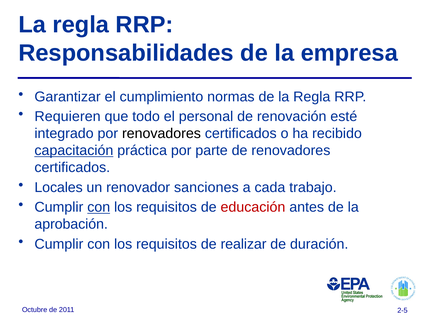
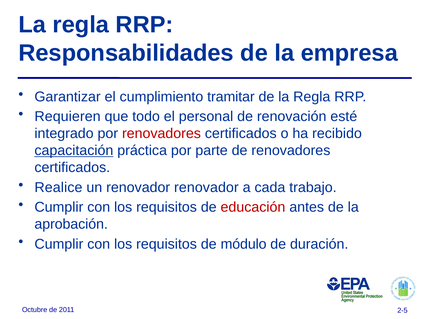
normas: normas -> tramitar
renovadores at (161, 134) colour: black -> red
Locales: Locales -> Realice
renovador sanciones: sanciones -> renovador
con at (99, 208) underline: present -> none
realizar: realizar -> módulo
